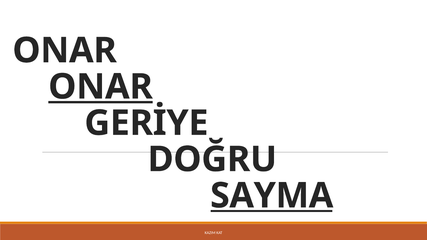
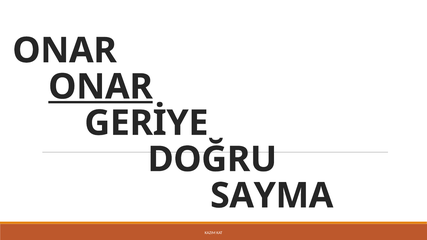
SAYMA underline: present -> none
